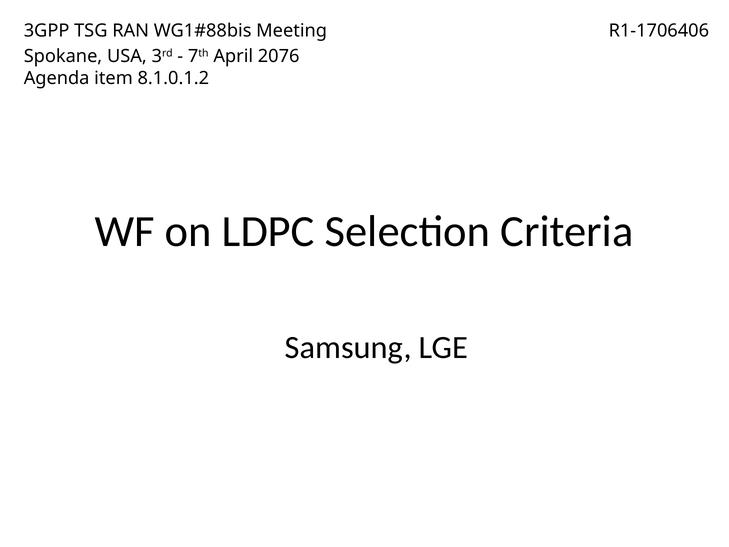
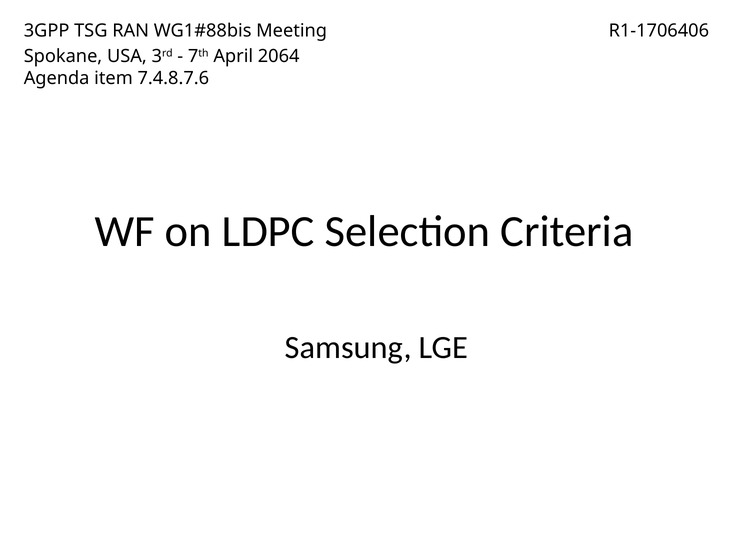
2076: 2076 -> 2064
8.1.0.1.2: 8.1.0.1.2 -> 7.4.8.7.6
